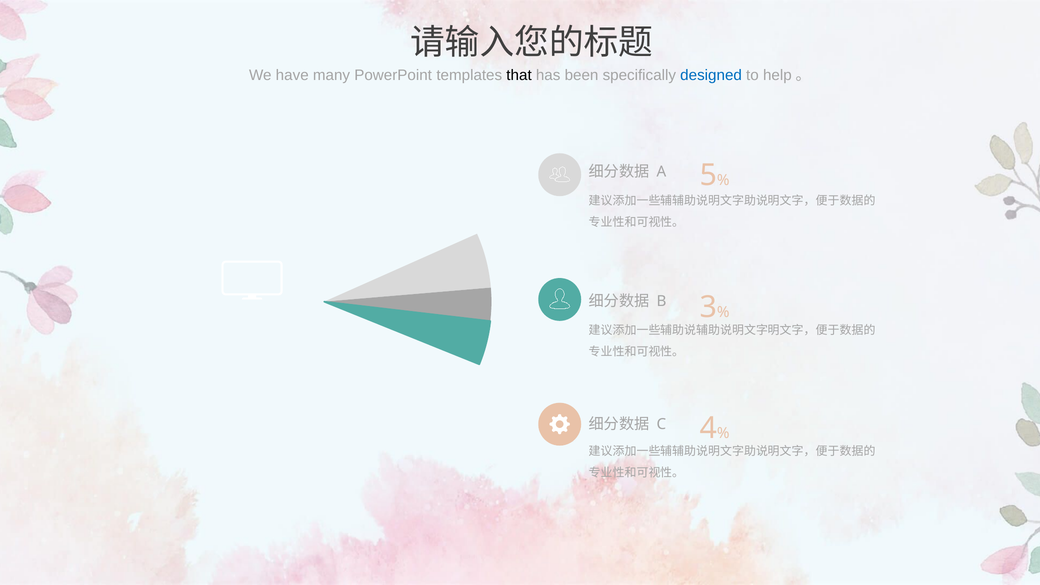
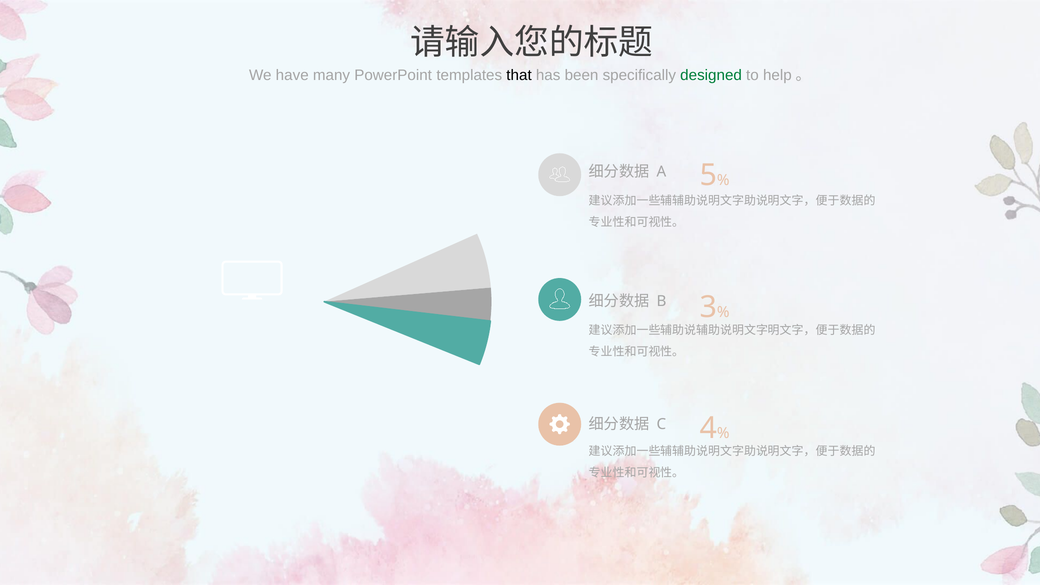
designed colour: blue -> green
